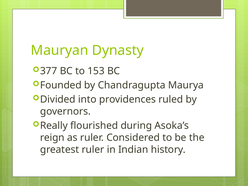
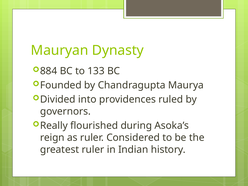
377: 377 -> 884
153: 153 -> 133
